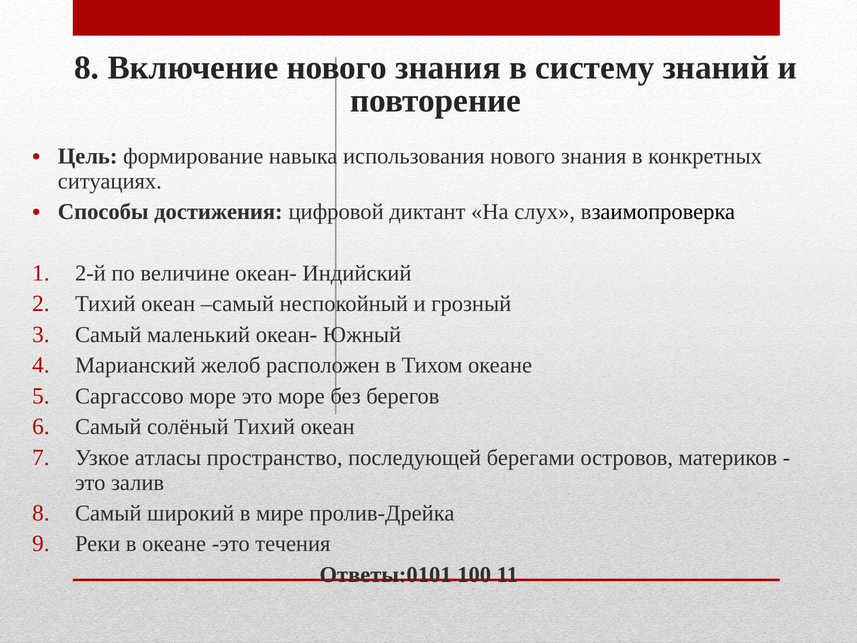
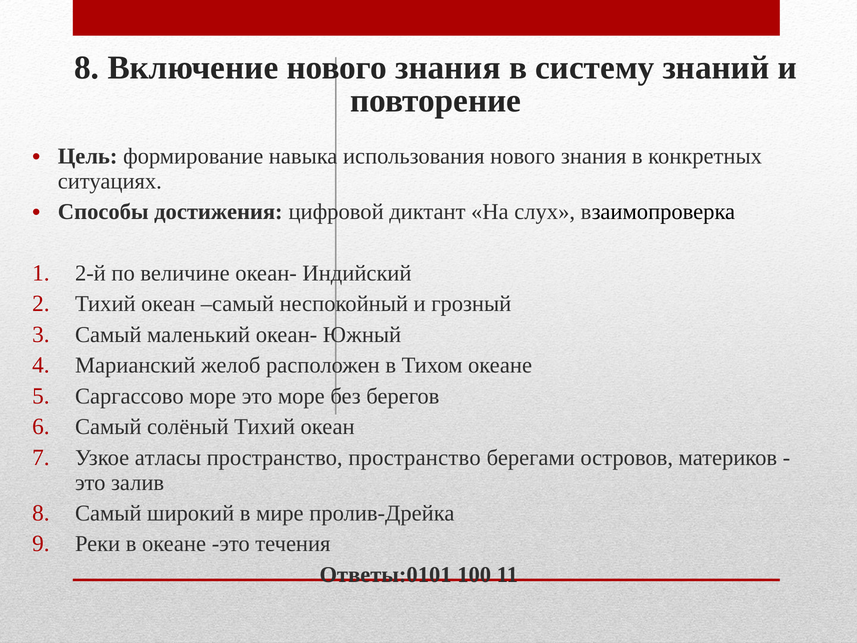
пространство последующей: последующей -> пространство
